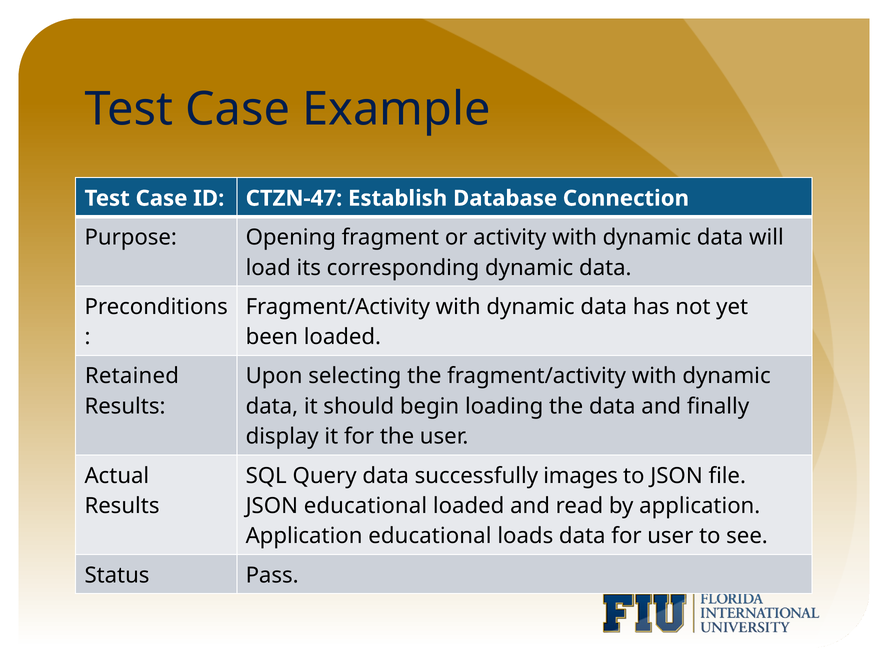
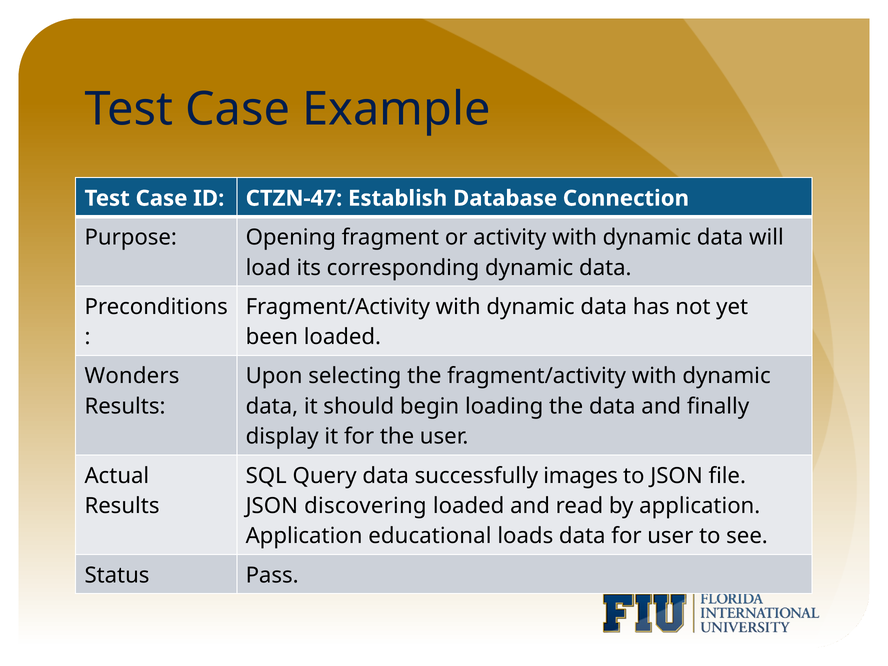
Retained: Retained -> Wonders
JSON educational: educational -> discovering
